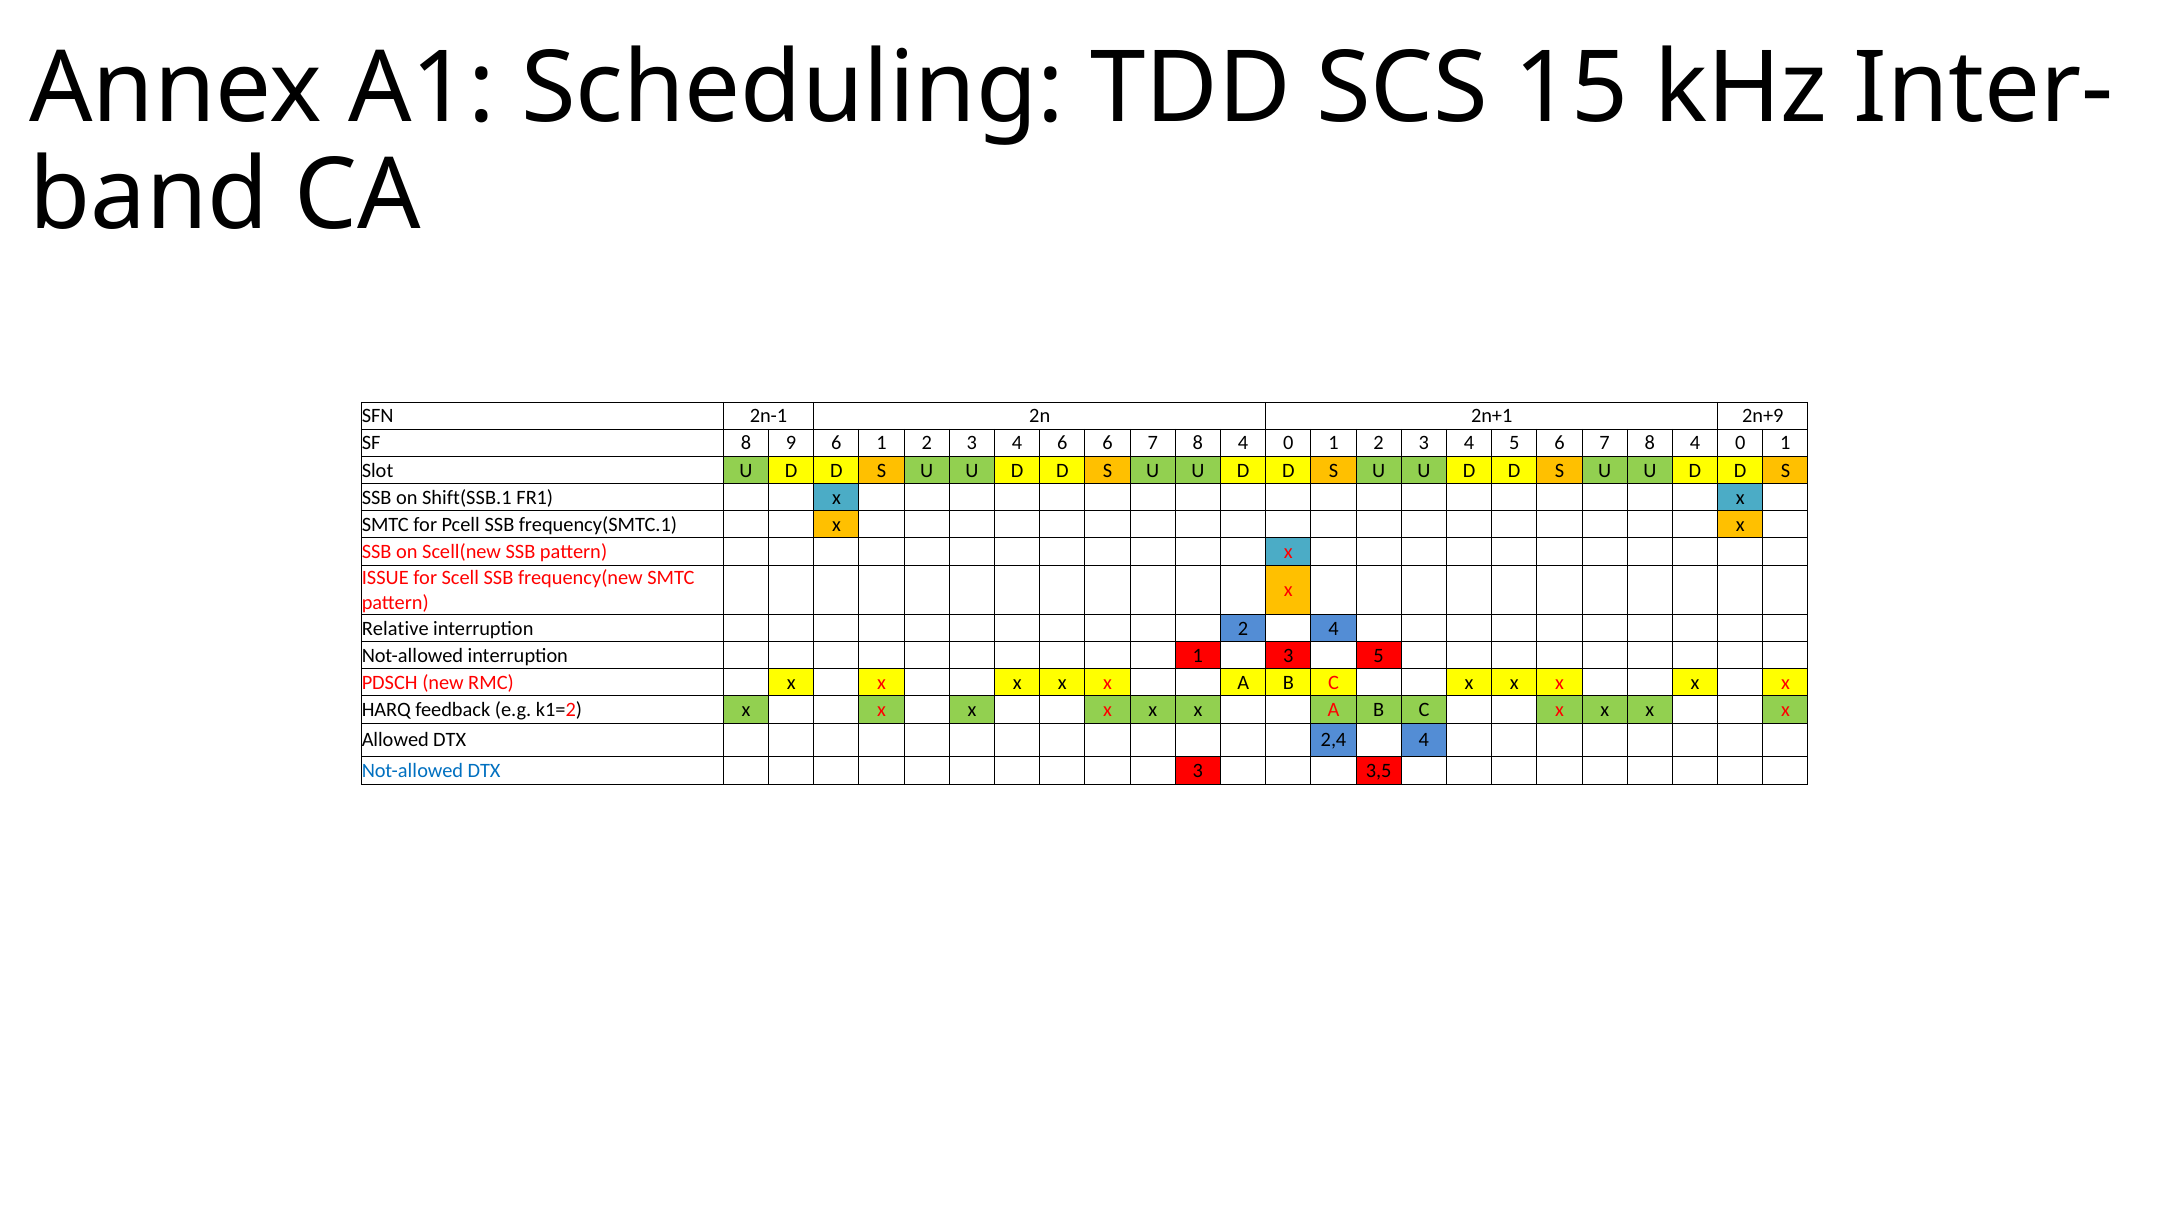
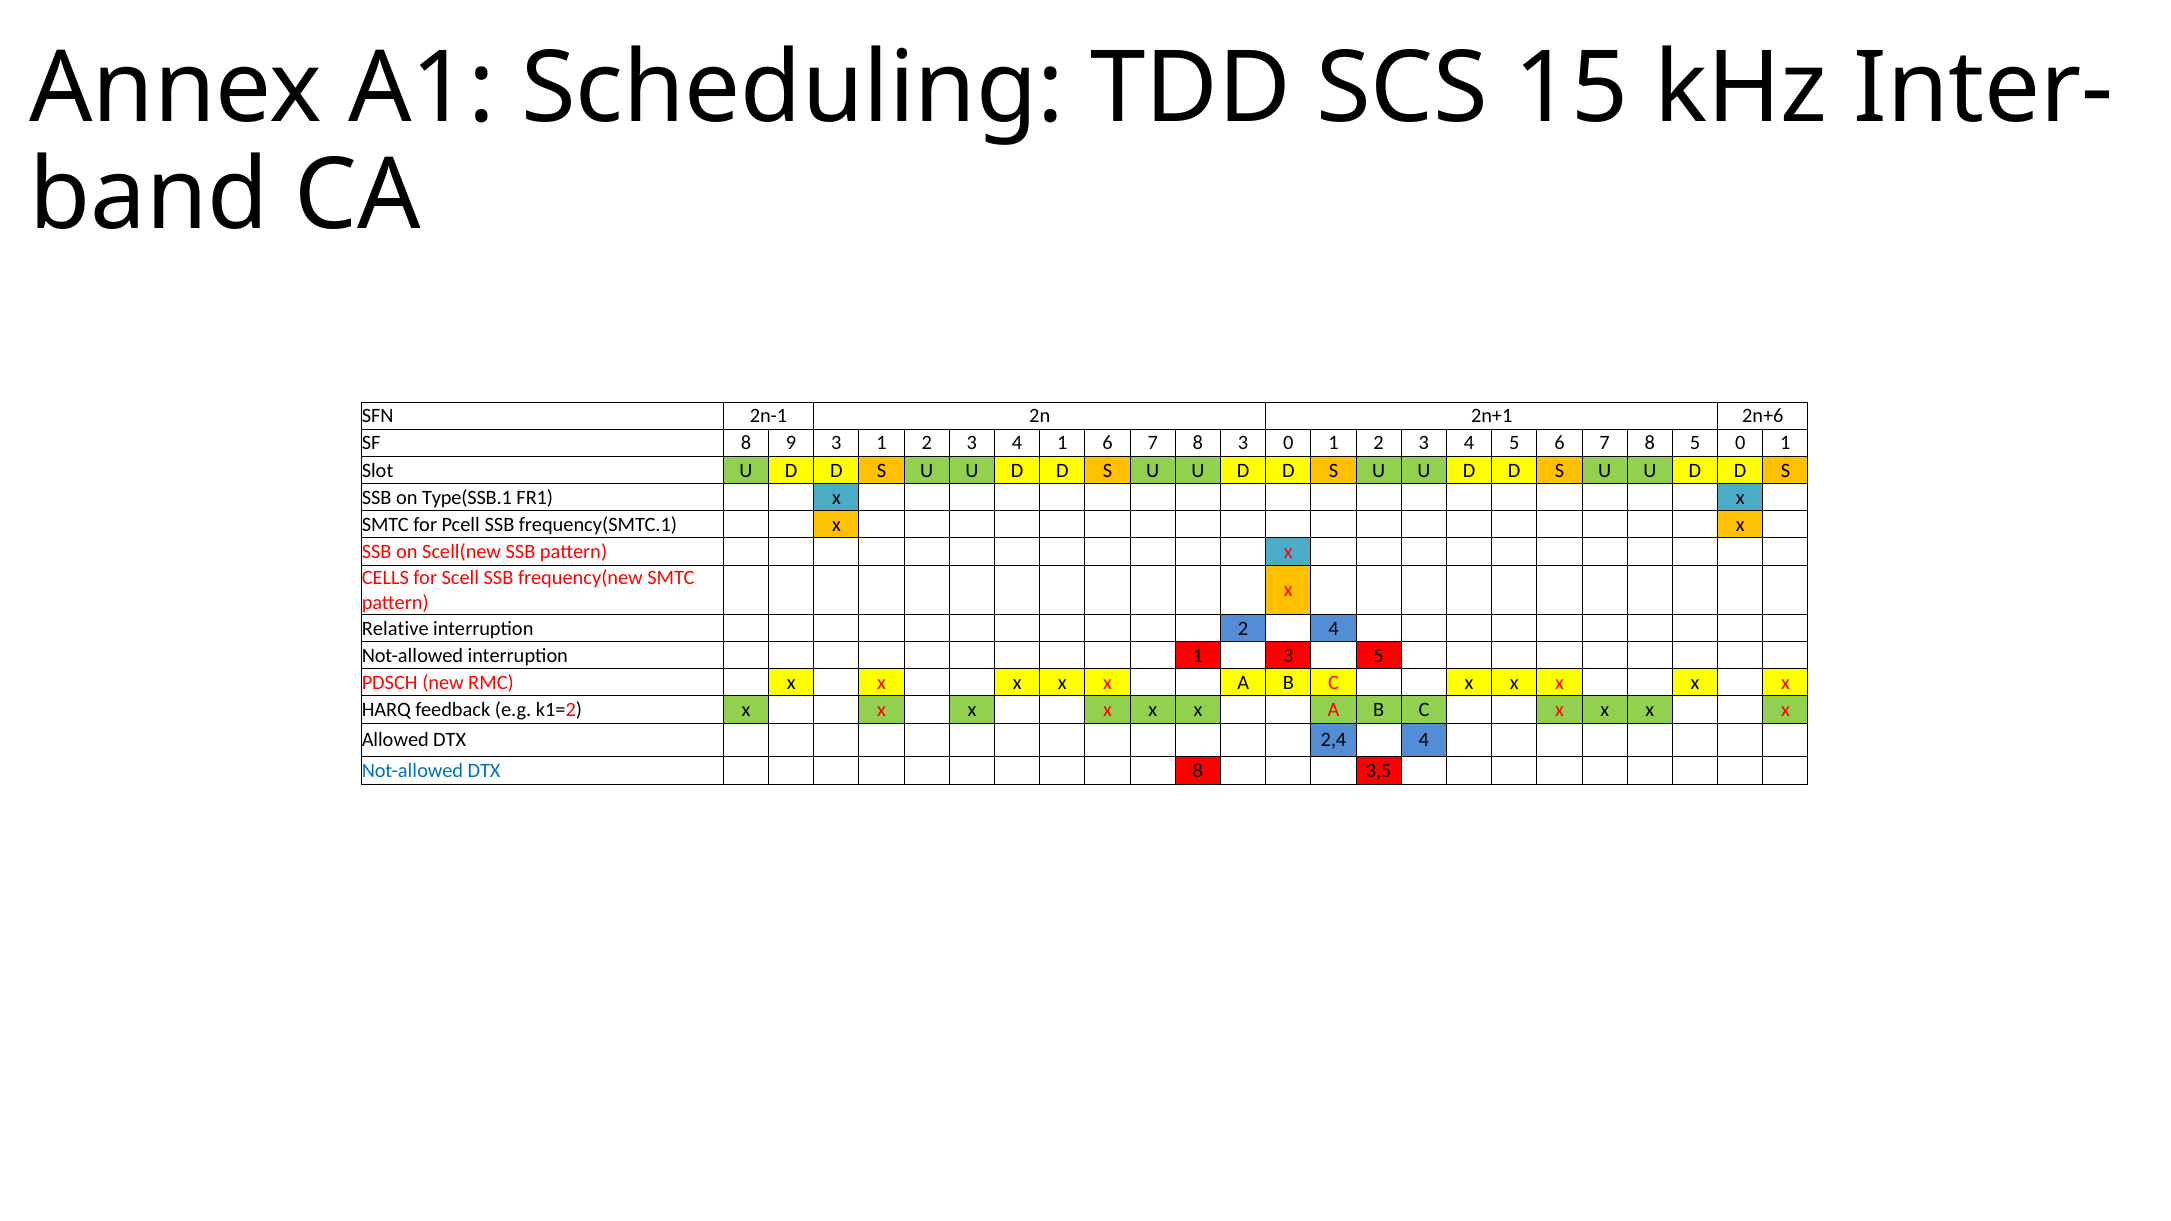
2n+9: 2n+9 -> 2n+6
9 6: 6 -> 3
4 6: 6 -> 1
4 at (1243, 443): 4 -> 3
4 at (1695, 443): 4 -> 5
Shift(SSB.1: Shift(SSB.1 -> Type(SSB.1
ISSUE: ISSUE -> CELLS
DTX 3: 3 -> 8
